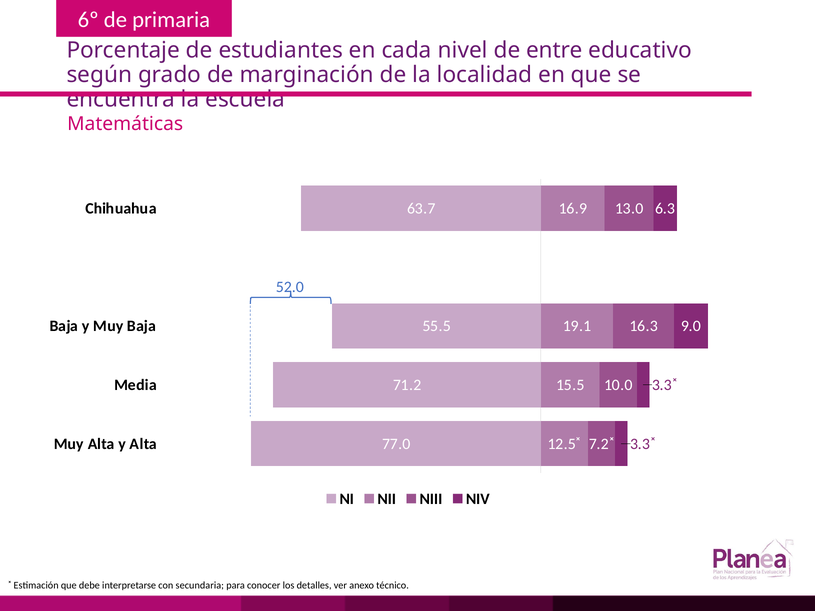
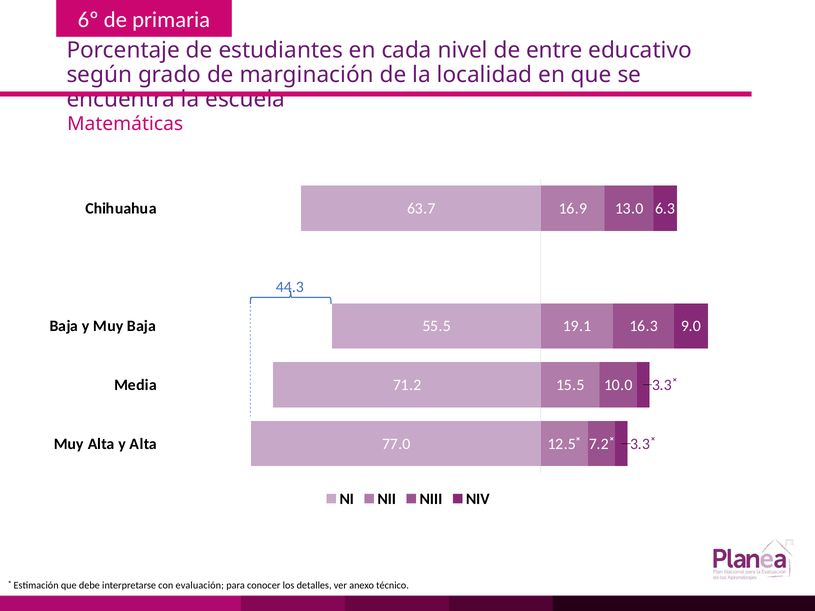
52.0: 52.0 -> 44.3
secundaria: secundaria -> evaluación
